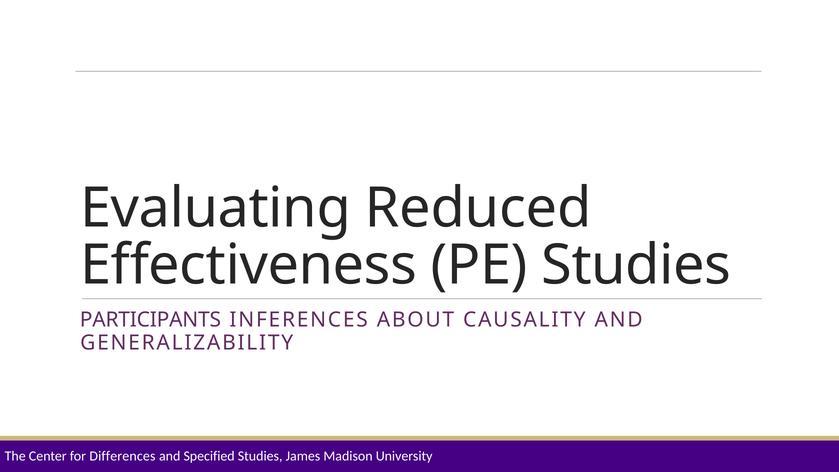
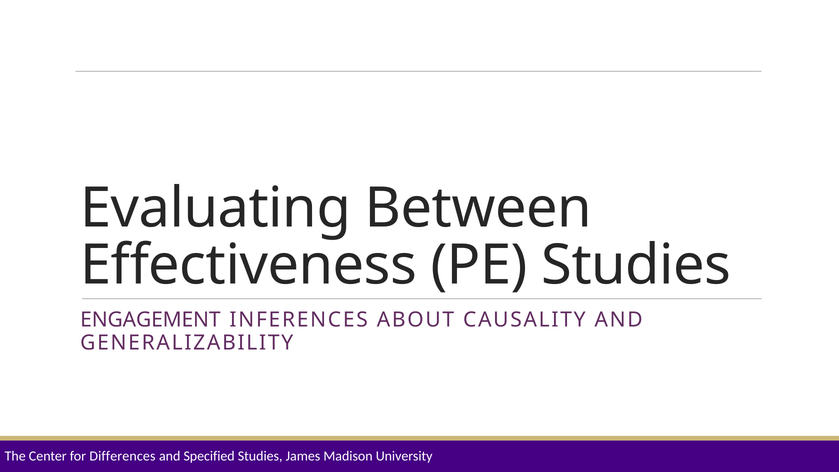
Reduced: Reduced -> Between
PARTICIPANTS: PARTICIPANTS -> ENGAGEMENT
